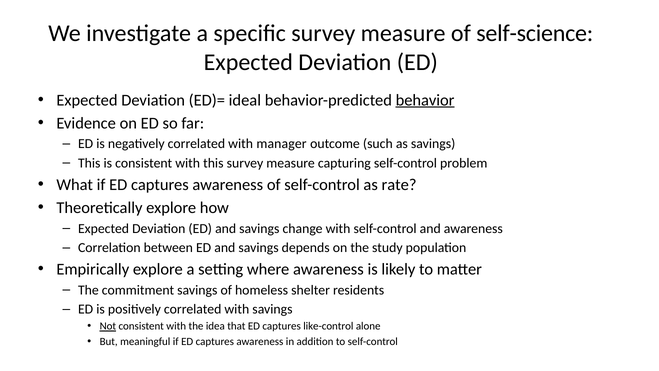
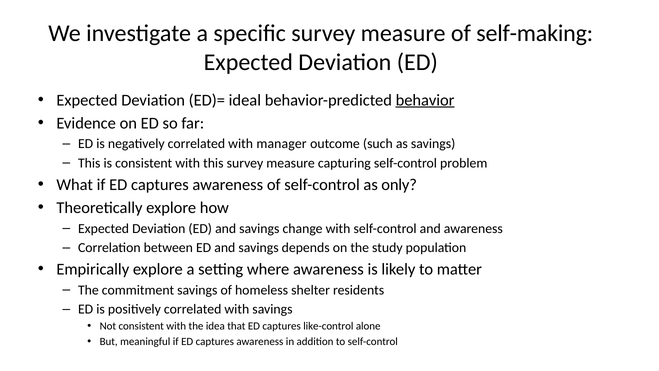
self-science: self-science -> self-making
rate: rate -> only
Not underline: present -> none
